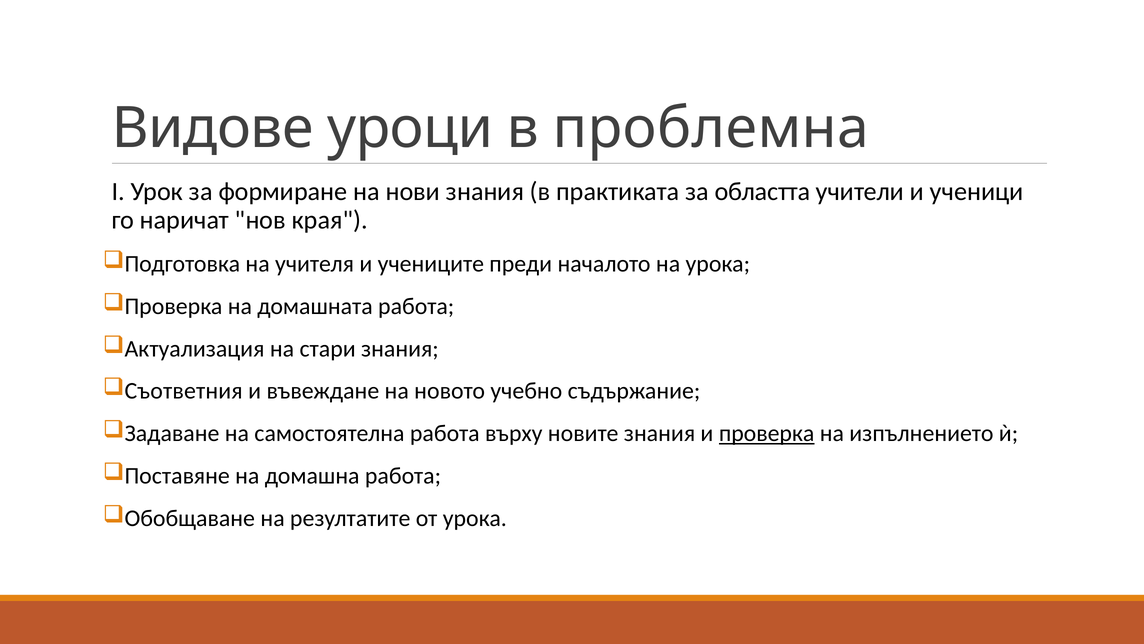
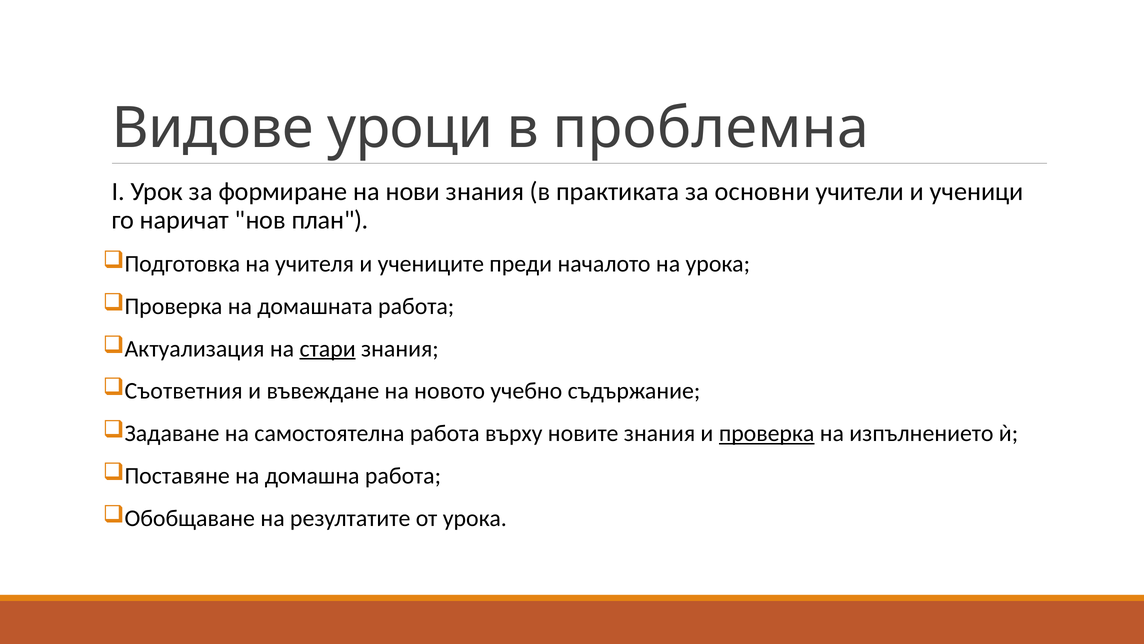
областта: областта -> основни
края: края -> план
стари underline: none -> present
